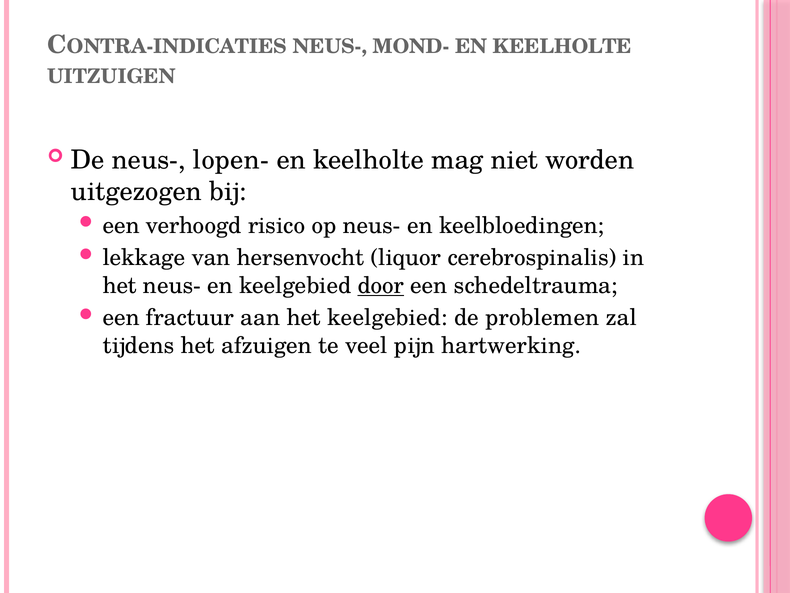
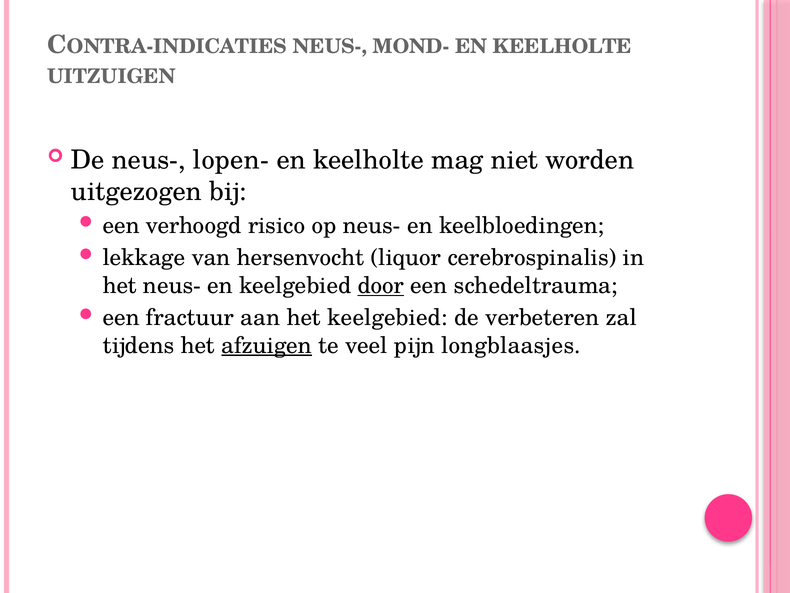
problemen: problemen -> verbeteren
afzuigen underline: none -> present
hartwerking: hartwerking -> longblaasjes
